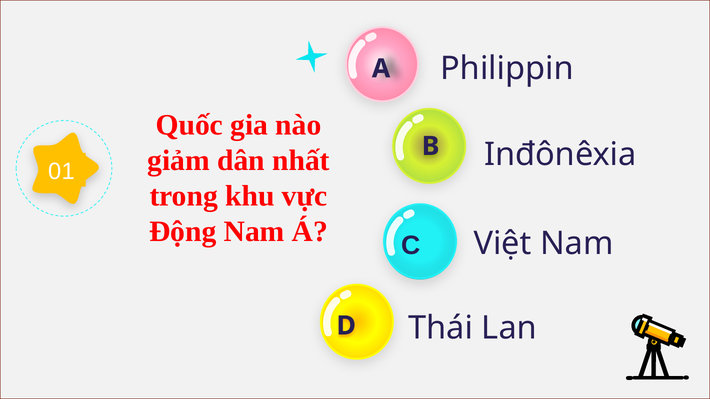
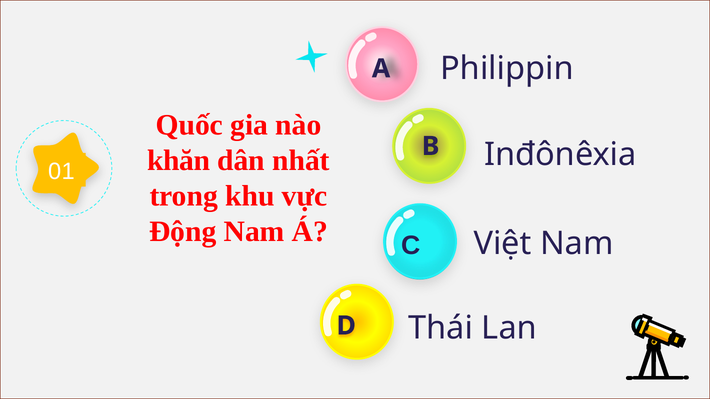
giảm: giảm -> khăn
